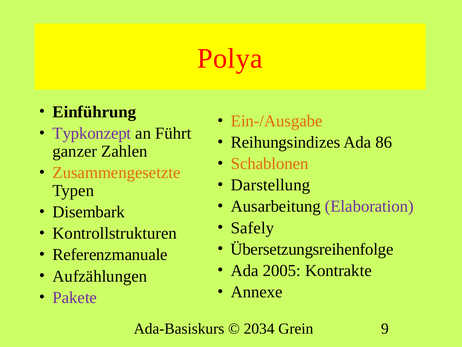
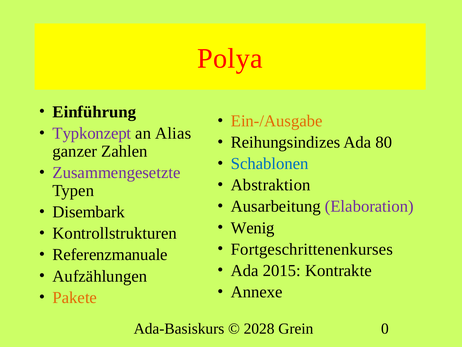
Führt: Führt -> Alias
86: 86 -> 80
Schablonen colour: orange -> blue
Zusammengesetzte colour: orange -> purple
Darstellung: Darstellung -> Abstraktion
Safely: Safely -> Wenig
Übersetzungsreihenfolge: Übersetzungsreihenfolge -> Fortgeschrittenenkurses
2005: 2005 -> 2015
Pakete colour: purple -> orange
2034: 2034 -> 2028
9: 9 -> 0
